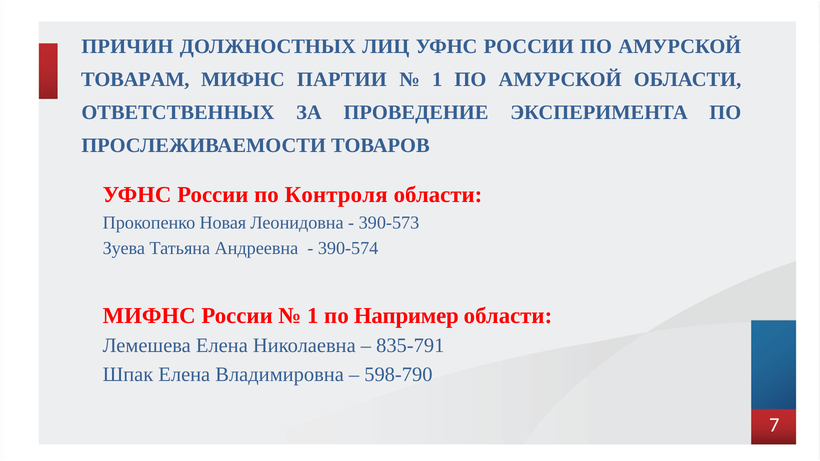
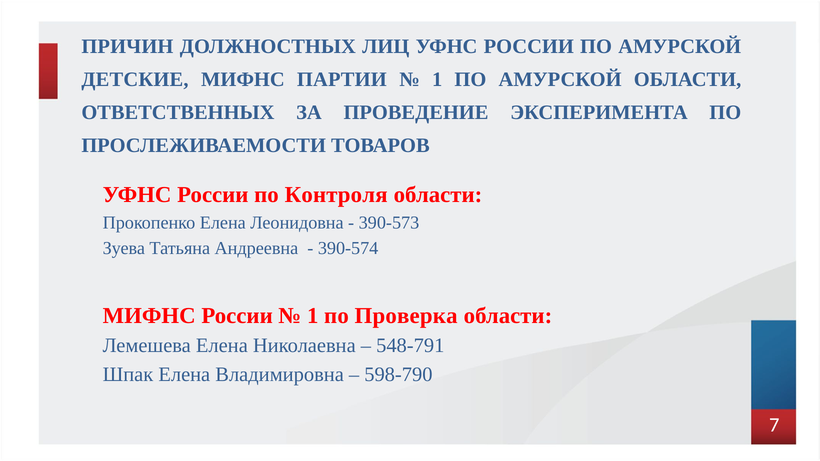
ТОВАРАМ: ТОВАРАМ -> ДЕТСКИЕ
Прокопенко Новая: Новая -> Елена
Например: Например -> Проверка
835-791: 835-791 -> 548-791
